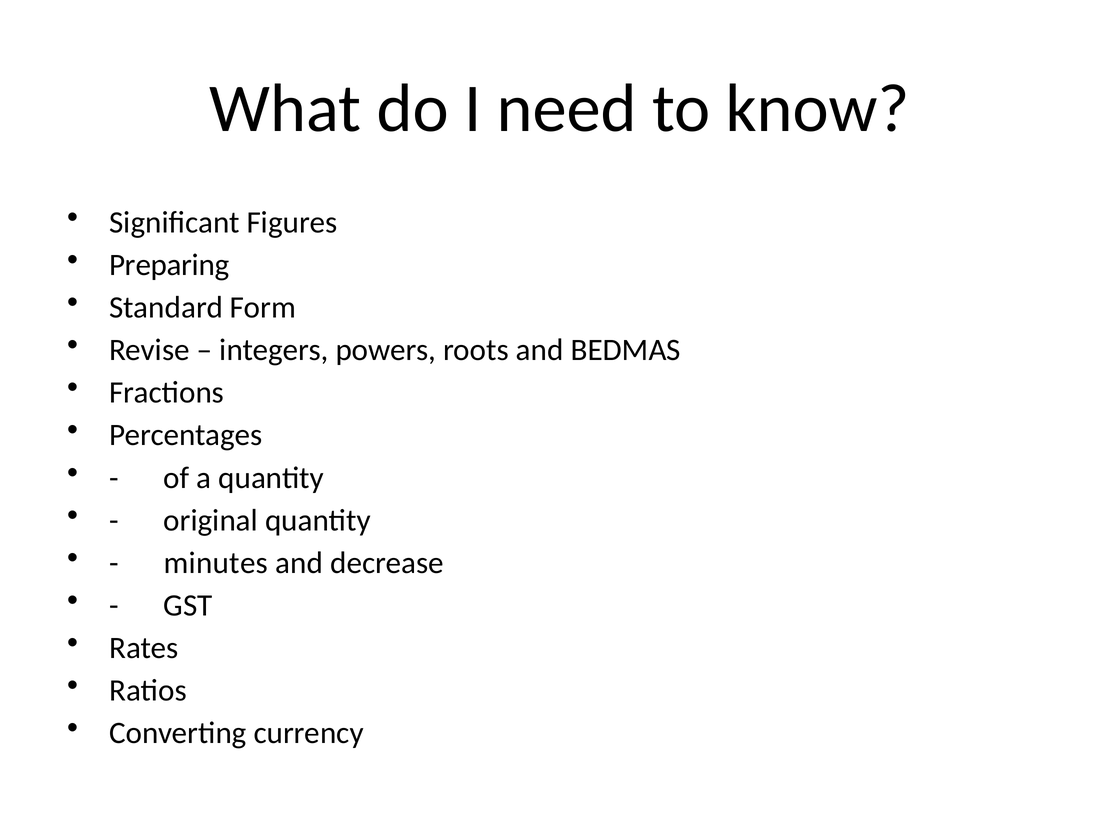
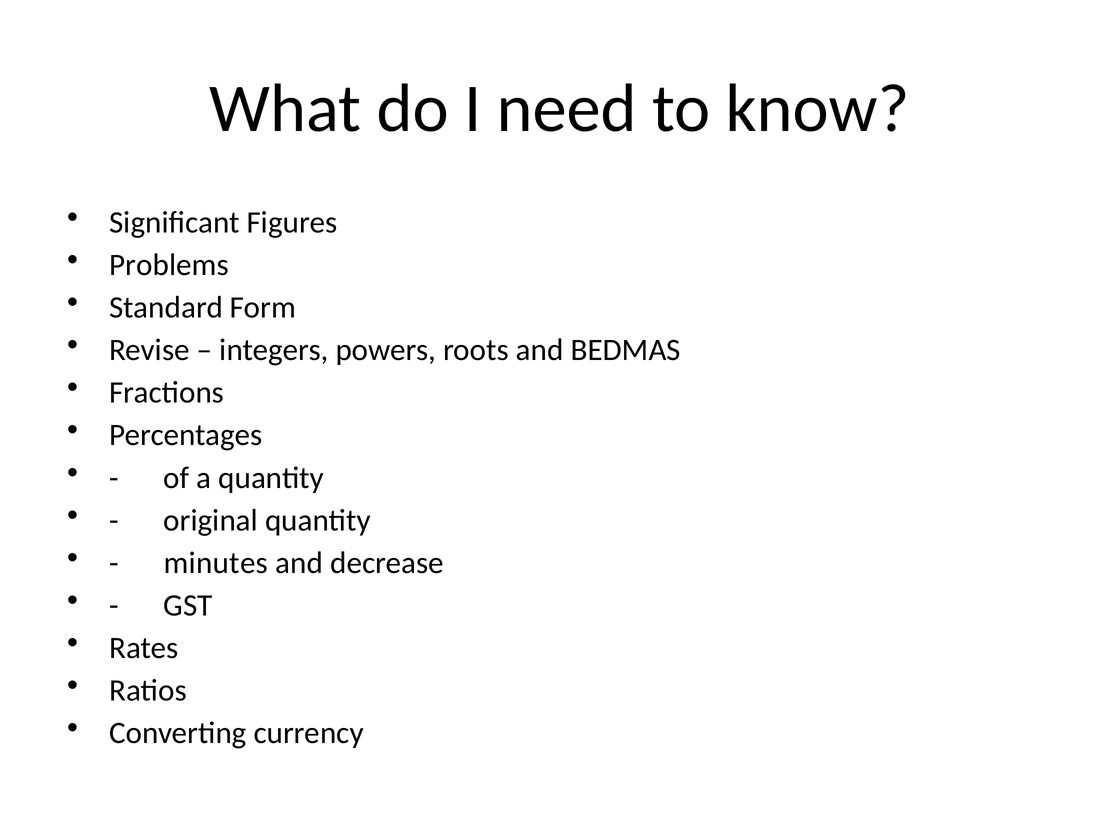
Preparing: Preparing -> Problems
